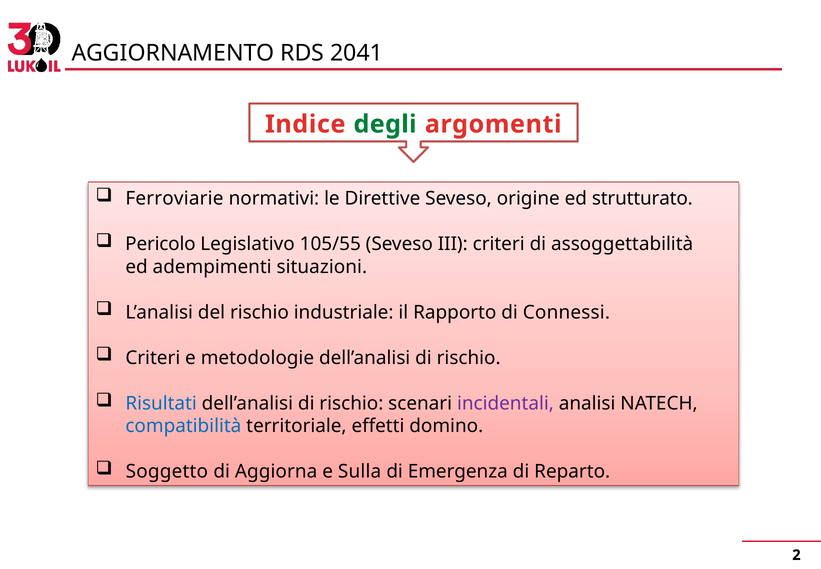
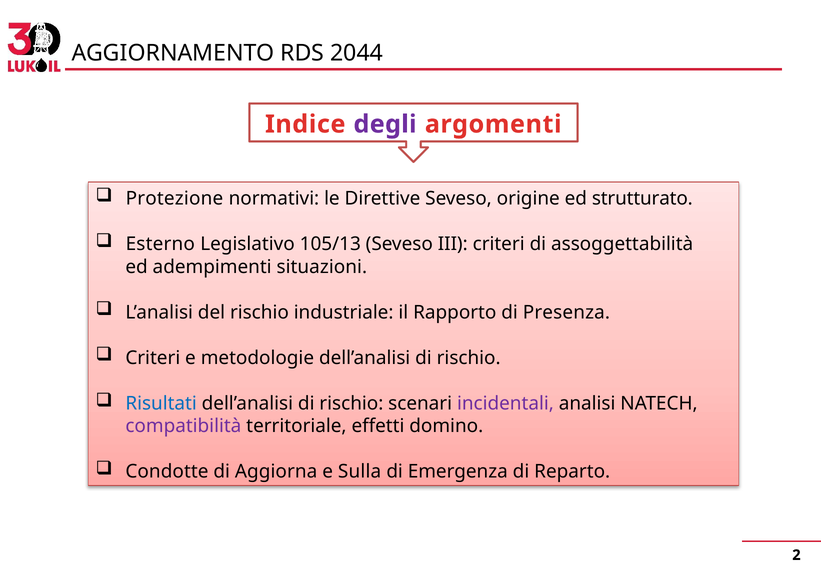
2041: 2041 -> 2044
degli colour: green -> purple
Ferroviarie: Ferroviarie -> Protezione
Pericolo: Pericolo -> Esterno
105/55: 105/55 -> 105/13
Connessi: Connessi -> Presenza
compatibilità colour: blue -> purple
Soggetto: Soggetto -> Condotte
